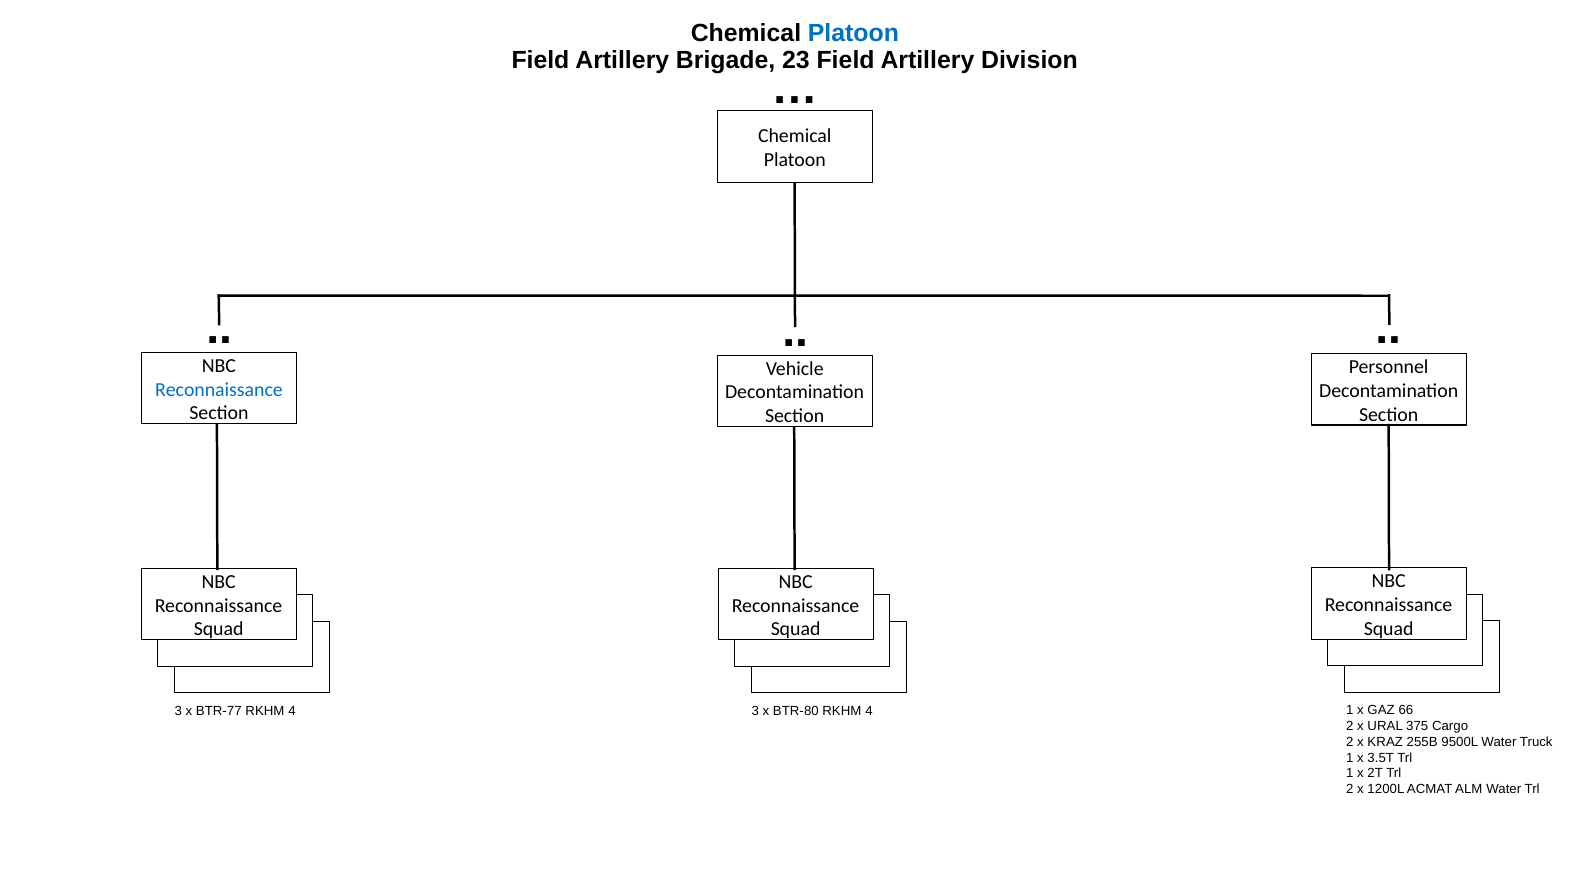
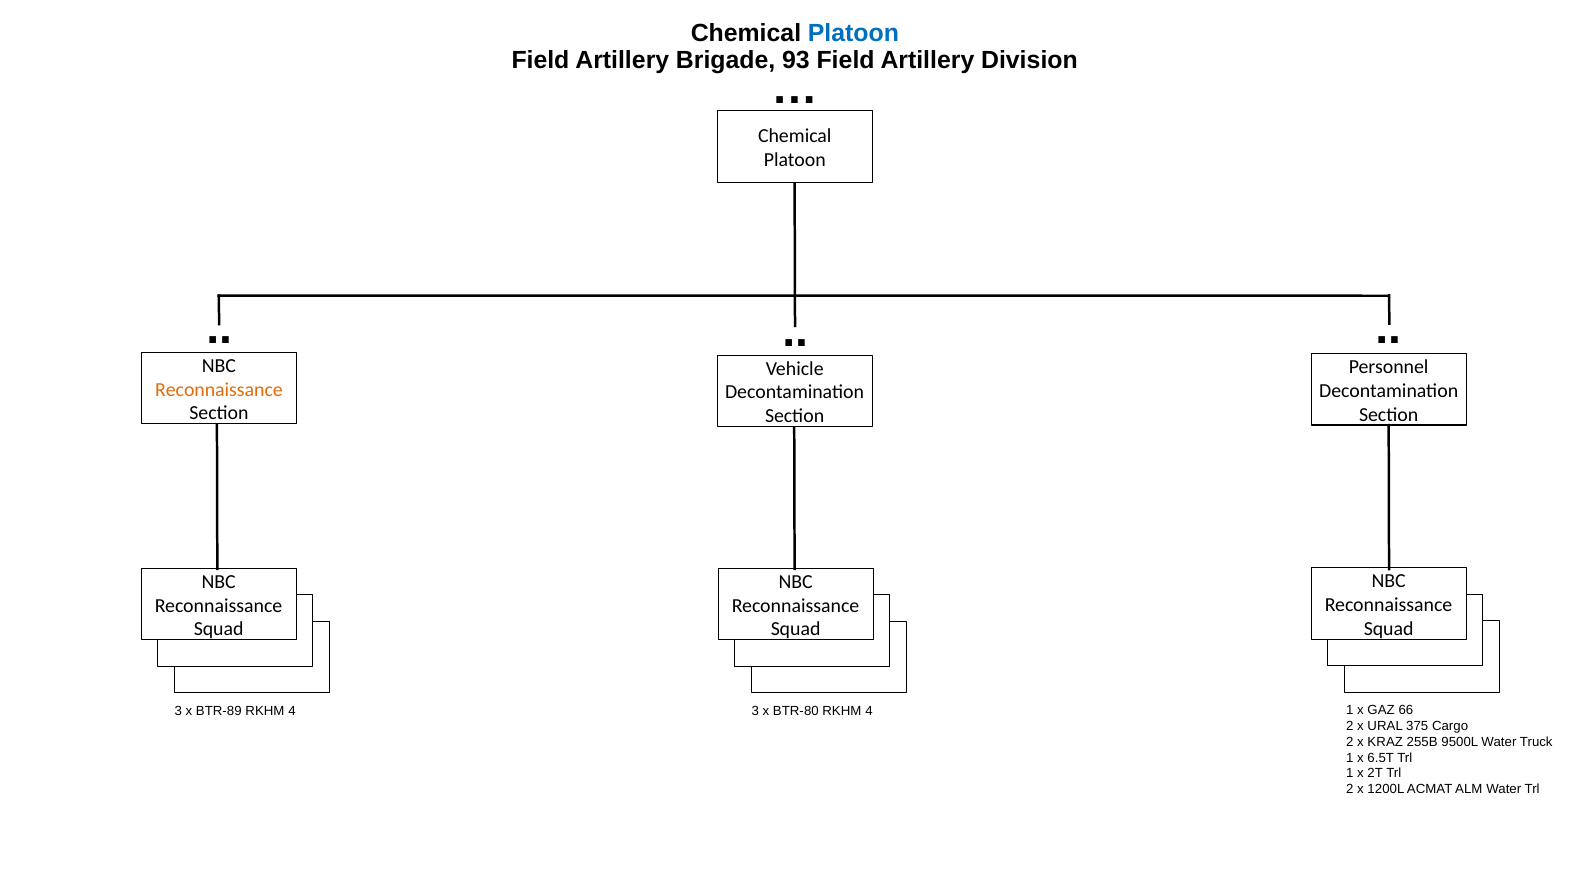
23: 23 -> 93
Reconnaissance at (219, 390) colour: blue -> orange
BTR-77: BTR-77 -> BTR-89
3.5T: 3.5T -> 6.5T
